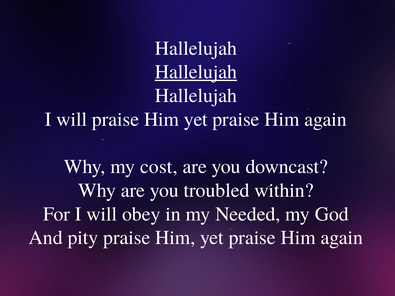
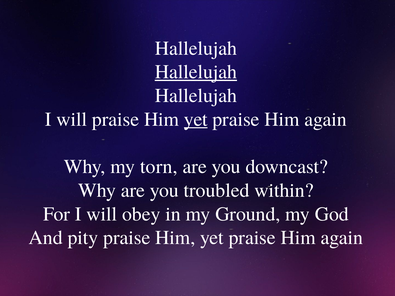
yet at (196, 119) underline: none -> present
cost: cost -> torn
Needed: Needed -> Ground
